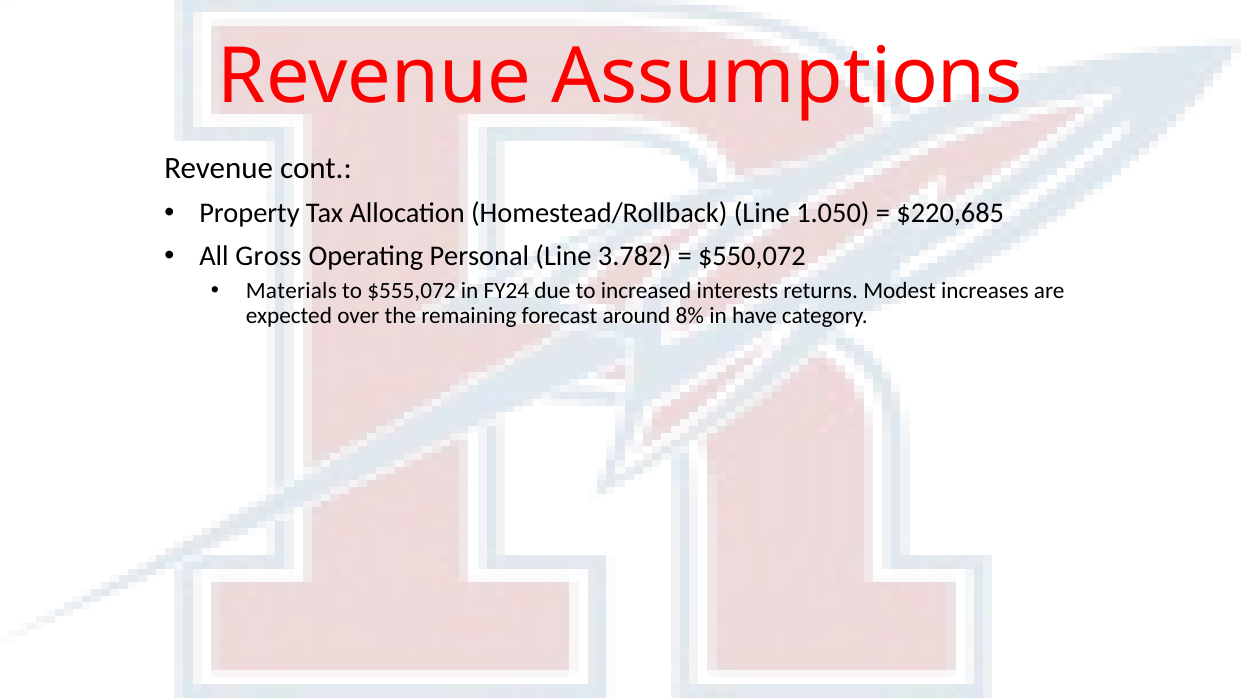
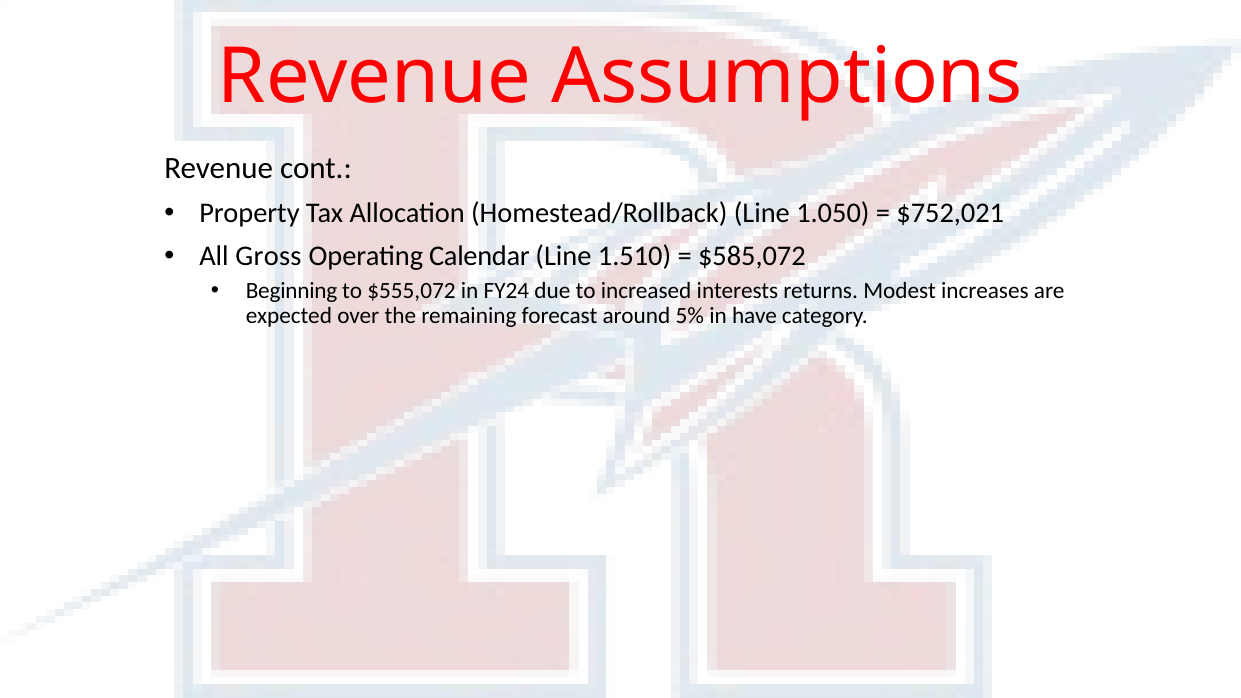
$220,685: $220,685 -> $752,021
Personal: Personal -> Calendar
3.782: 3.782 -> 1.510
$550,072: $550,072 -> $585,072
Materials: Materials -> Beginning
8%: 8% -> 5%
